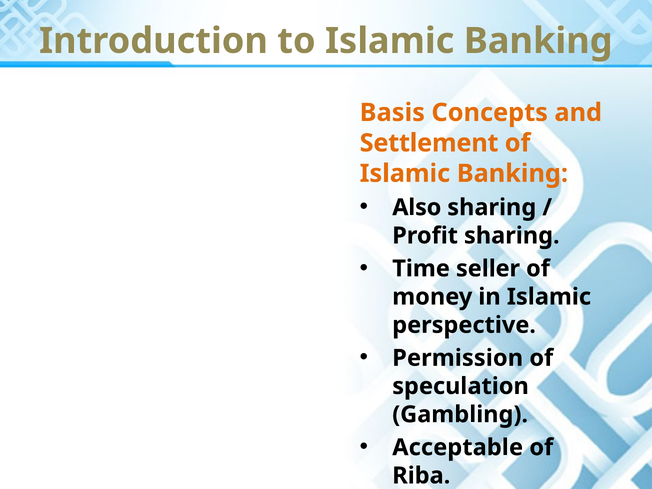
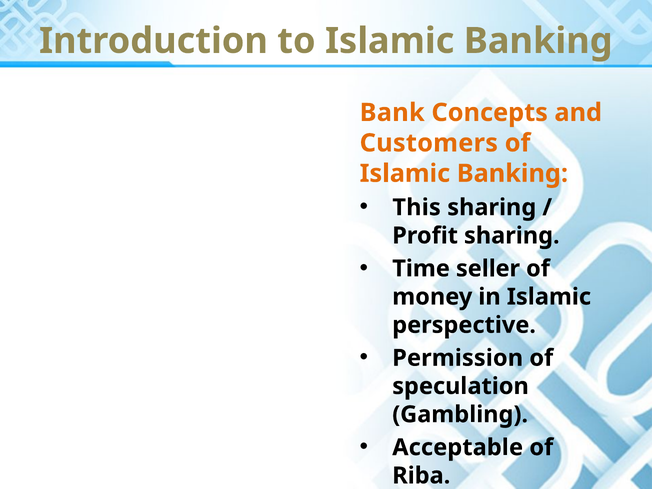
Basis: Basis -> Bank
Settlement: Settlement -> Customers
Also: Also -> This
